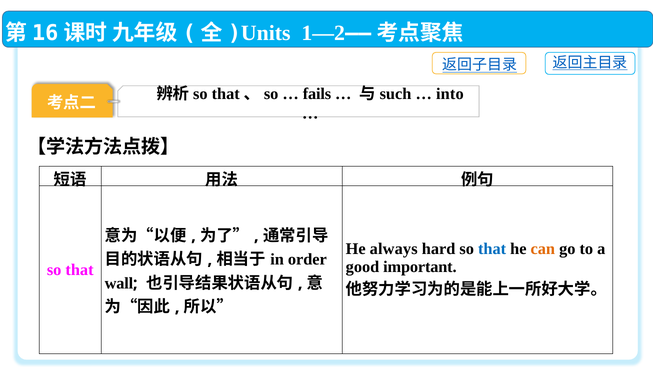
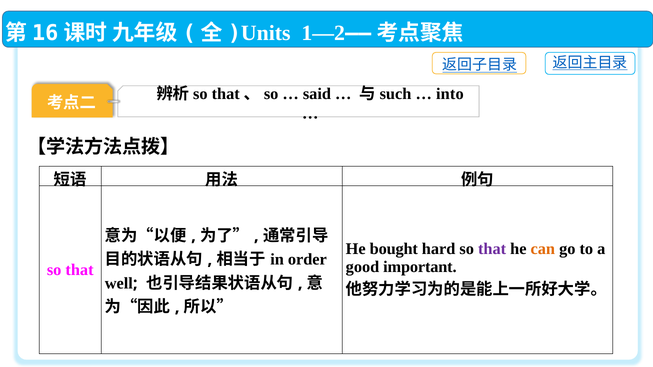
fails: fails -> said
always: always -> bought
that at (492, 249) colour: blue -> purple
wall: wall -> well
